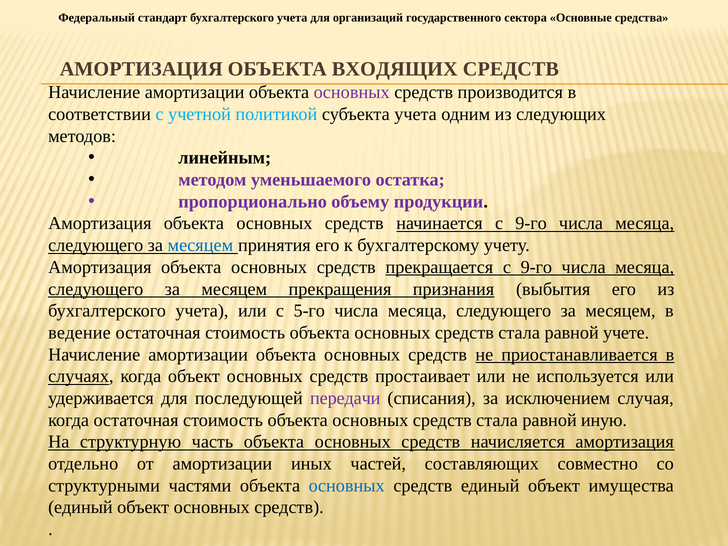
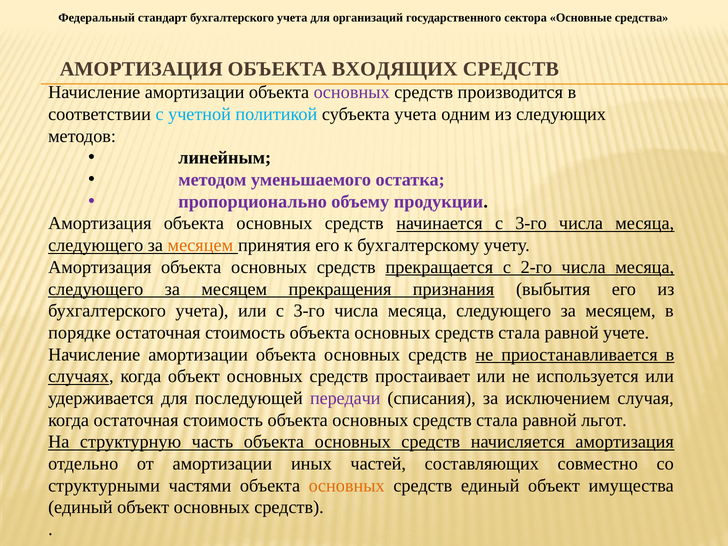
начинается с 9-го: 9-го -> 3-го
месяцем at (200, 245) colour: blue -> orange
прекращается с 9-го: 9-го -> 2-го
или с 5-го: 5-го -> 3-го
ведение: ведение -> порядке
иную: иную -> льгот
основных at (347, 486) colour: blue -> orange
